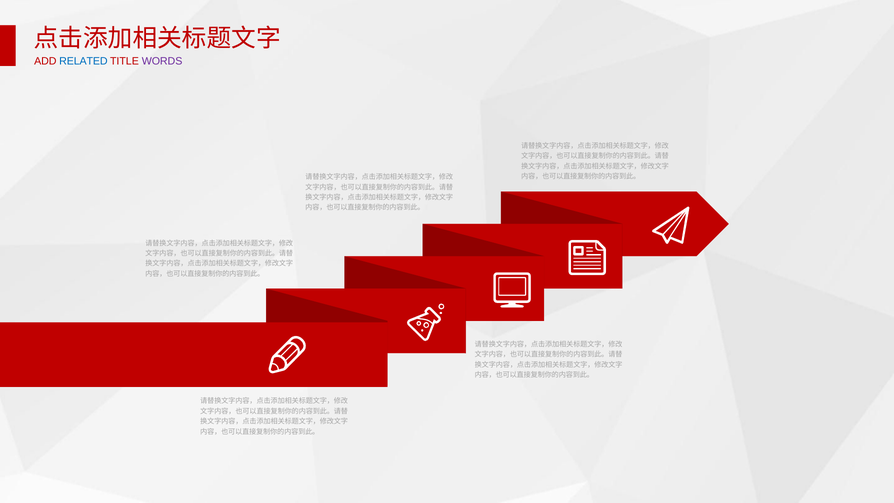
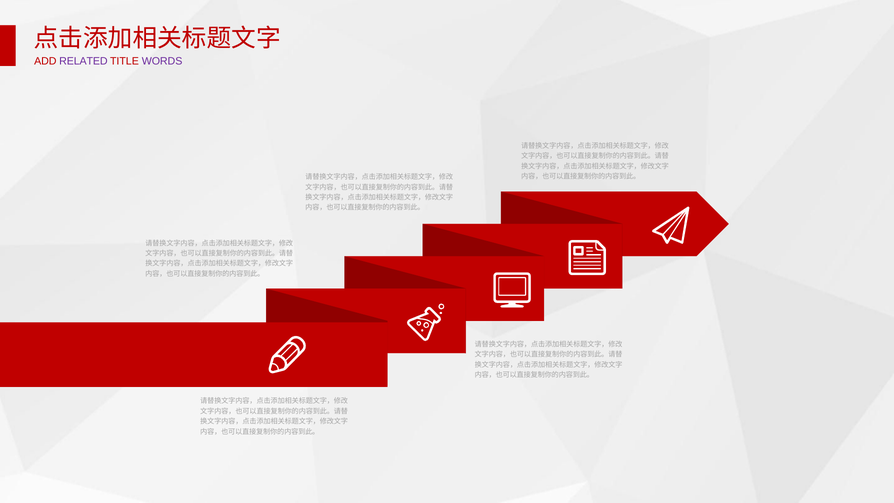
RELATED colour: blue -> purple
